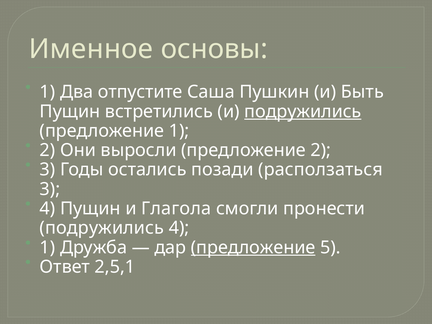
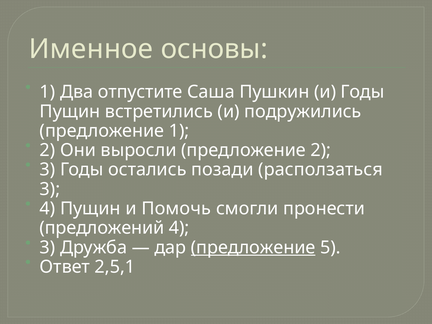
и Быть: Быть -> Годы
подружились at (303, 111) underline: present -> none
Глагола: Глагола -> Помочь
подружились at (102, 228): подружились -> предложений
1 at (47, 247): 1 -> 3
